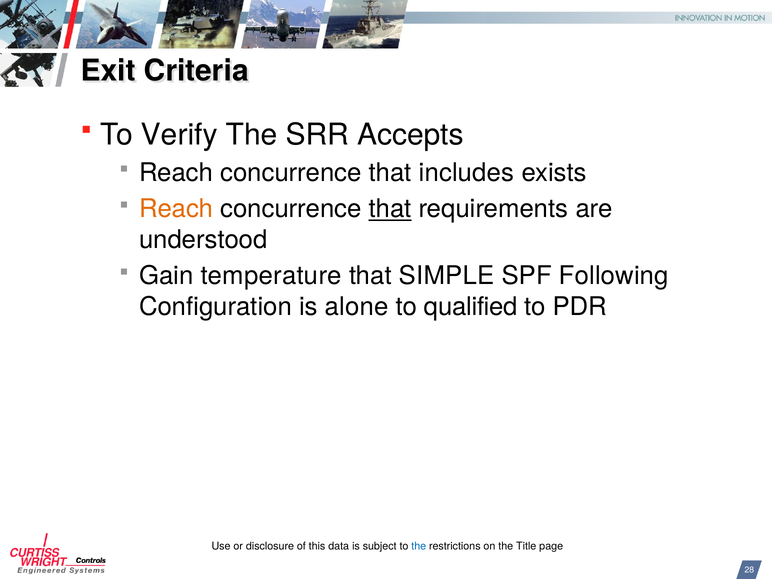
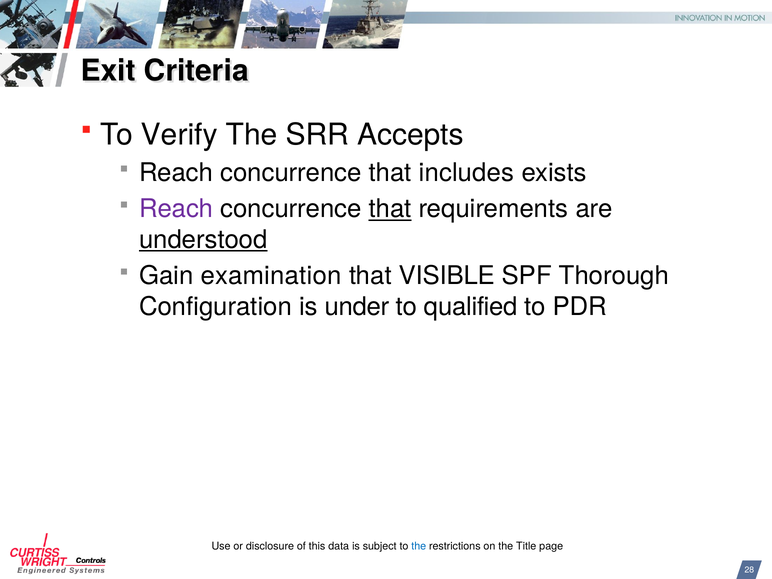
Reach at (176, 209) colour: orange -> purple
understood underline: none -> present
temperature: temperature -> examination
SIMPLE: SIMPLE -> VISIBLE
Following: Following -> Thorough
alone: alone -> under
